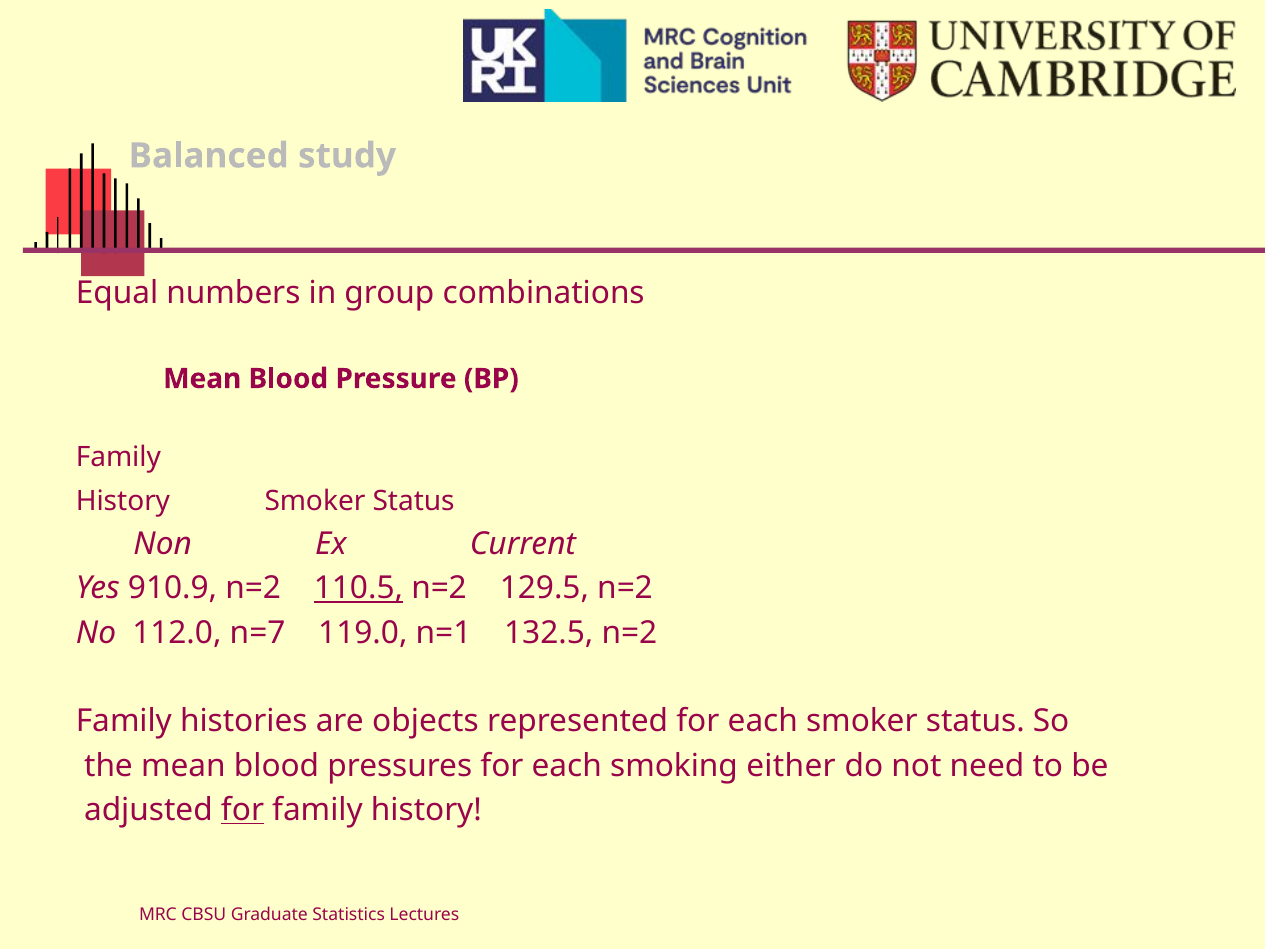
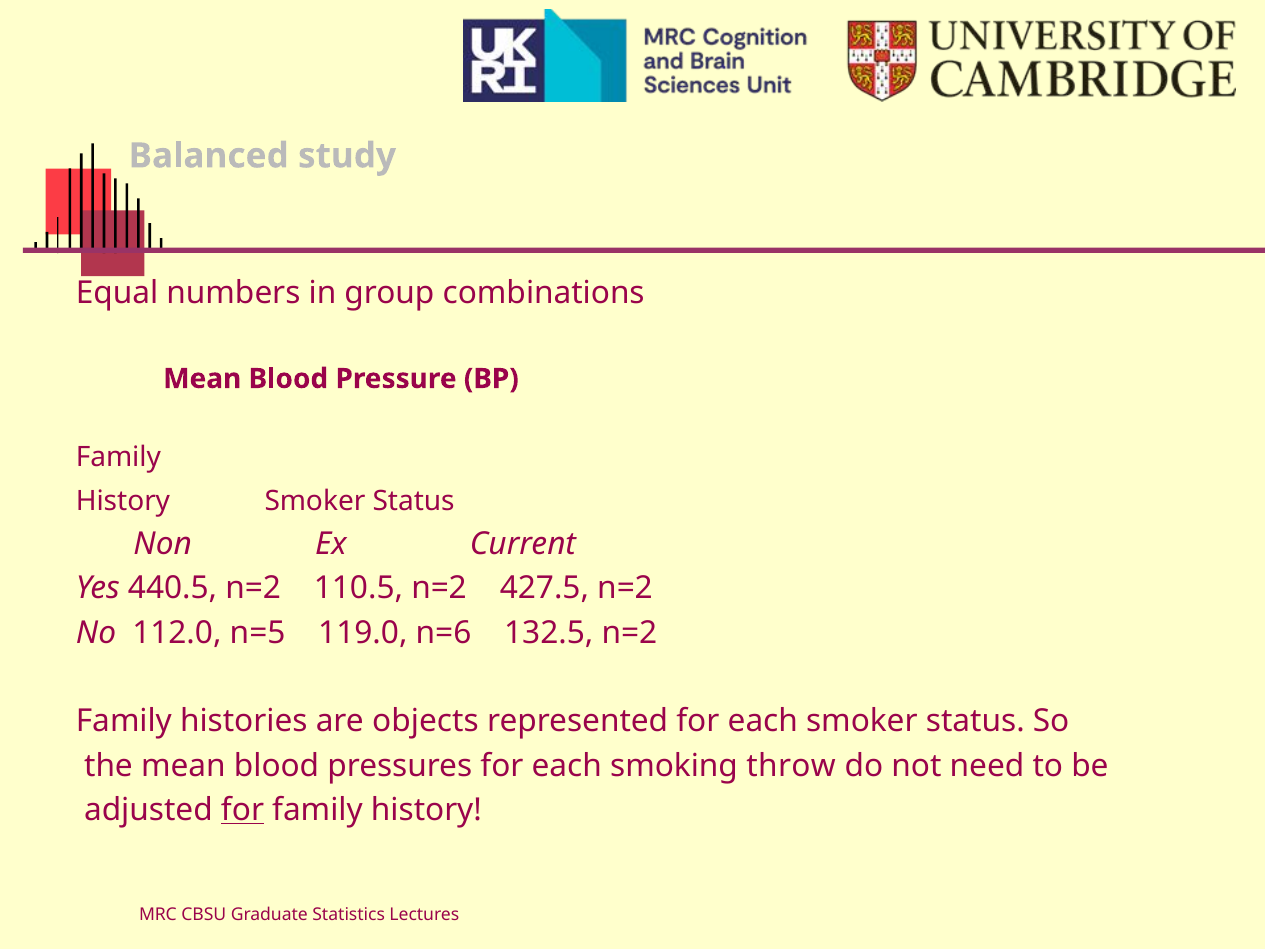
910.9: 910.9 -> 440.5
110.5 underline: present -> none
129.5: 129.5 -> 427.5
n=7: n=7 -> n=5
n=1: n=1 -> n=6
either: either -> throw
